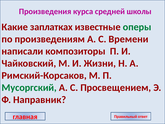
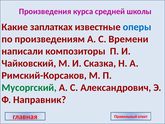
оперы colour: green -> blue
Жизни: Жизни -> Сказка
Просвещением: Просвещением -> Александрович
